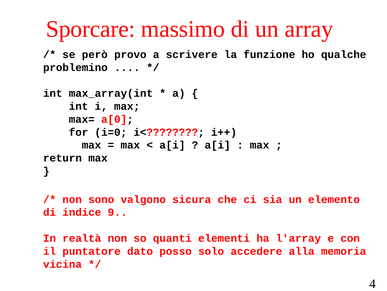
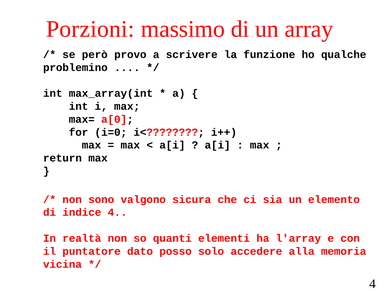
Sporcare: Sporcare -> Porzioni
indice 9: 9 -> 4
